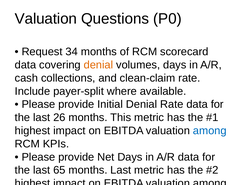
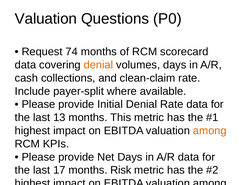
34: 34 -> 74
26: 26 -> 13
among at (210, 131) colour: blue -> orange
65: 65 -> 17
months Last: Last -> Risk
